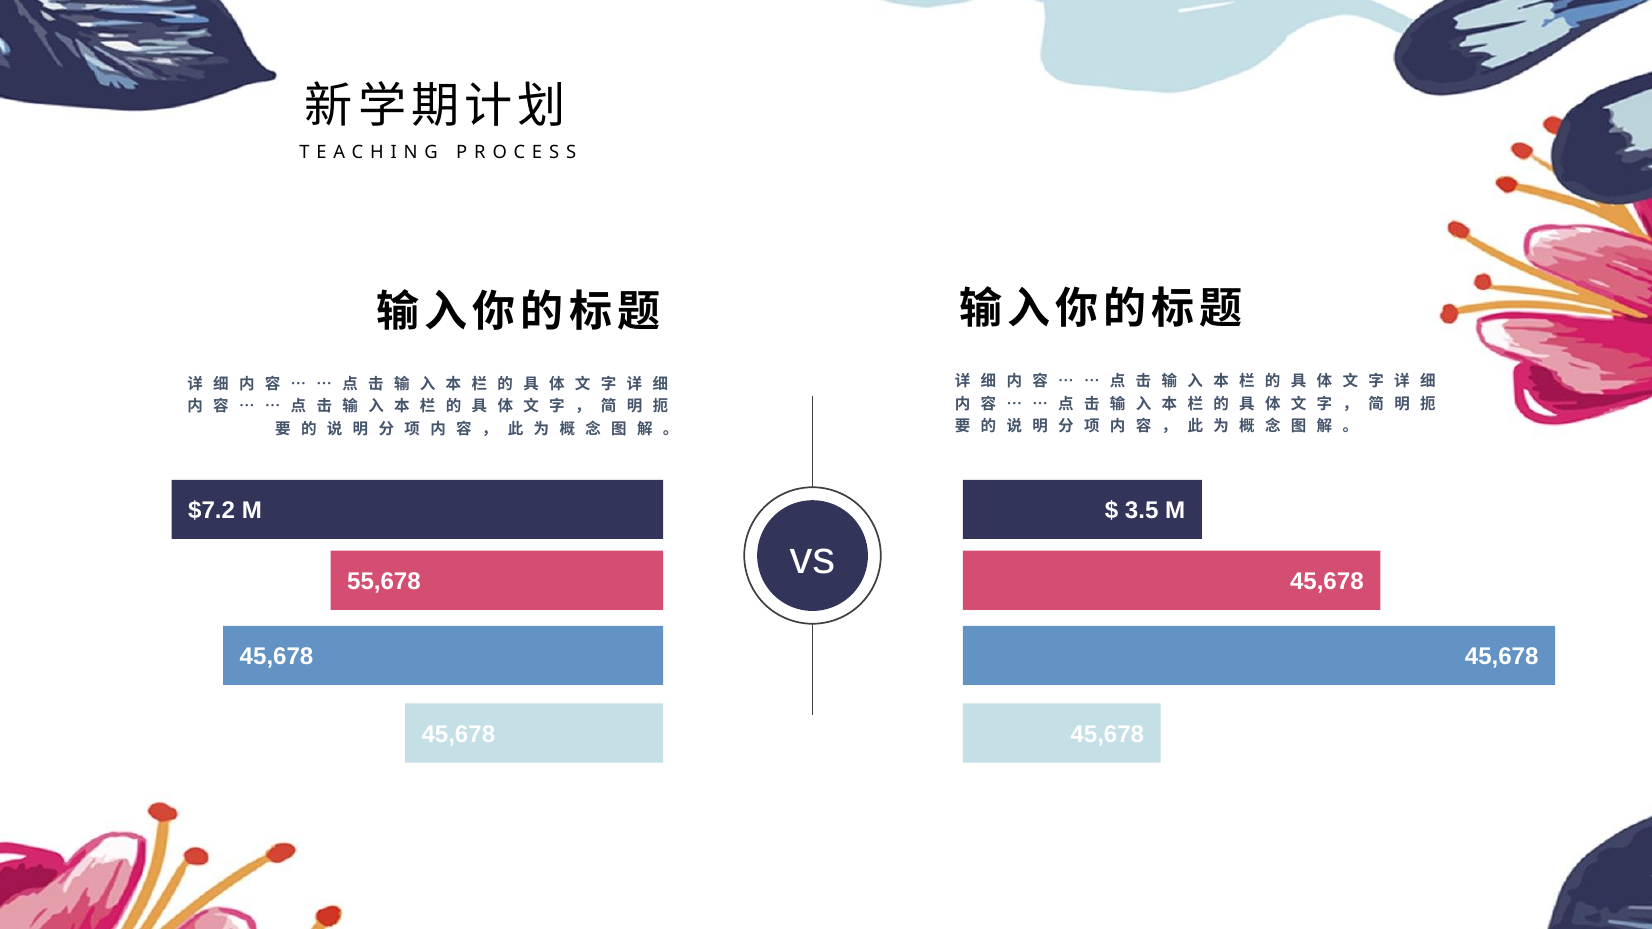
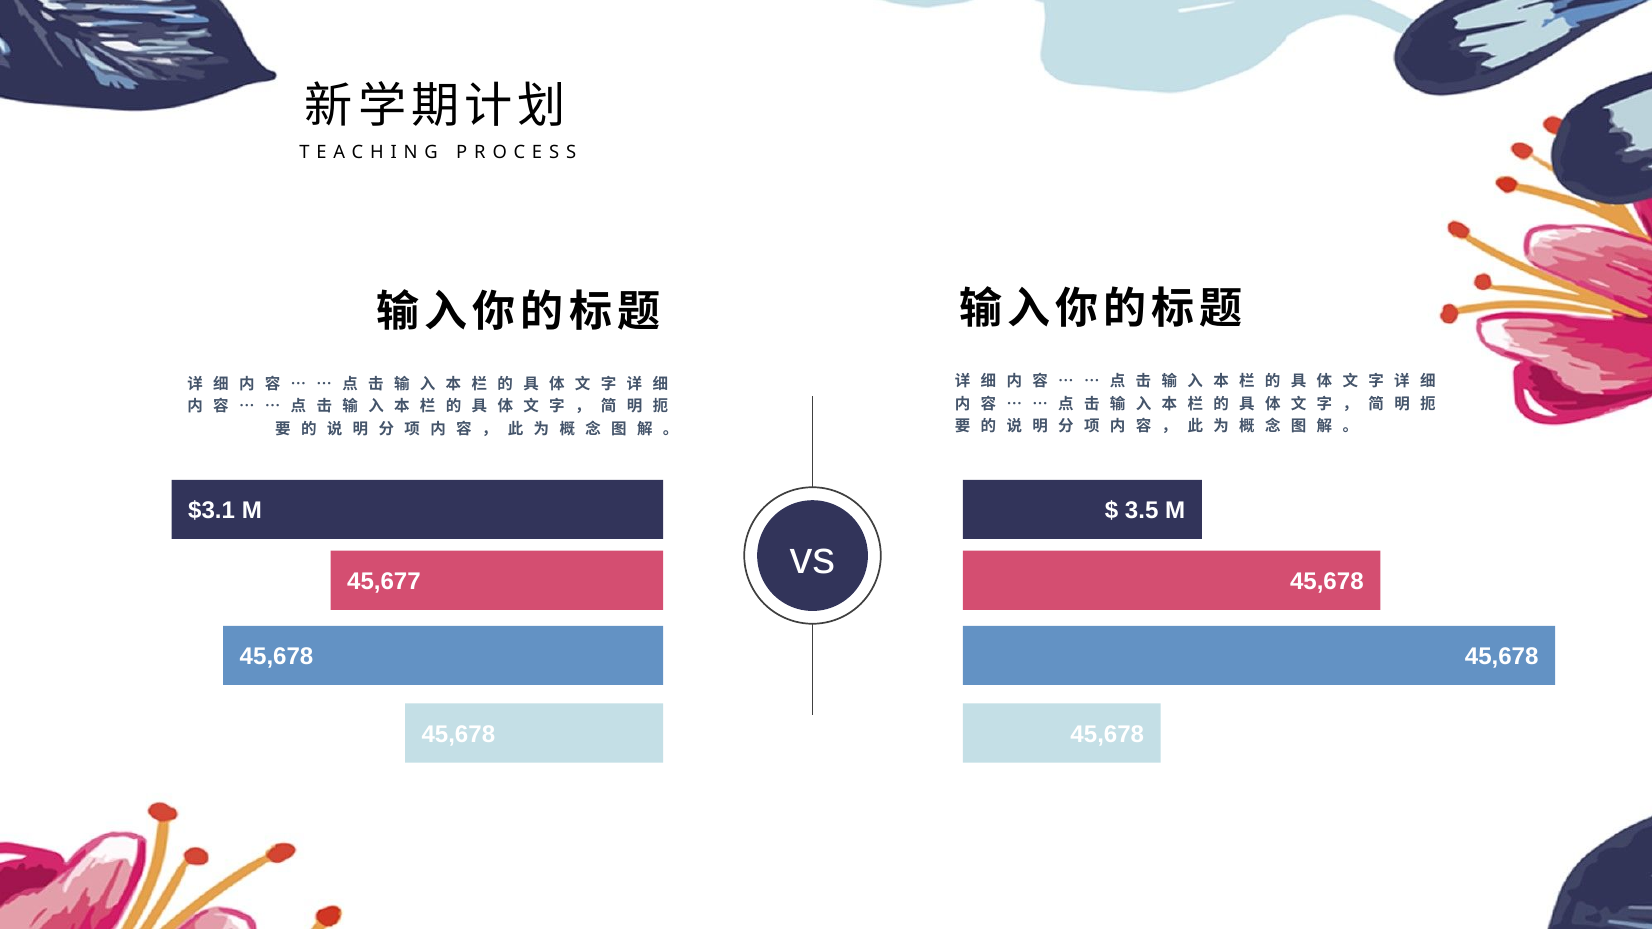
$7.2: $7.2 -> $3.1
55,678: 55,678 -> 45,677
